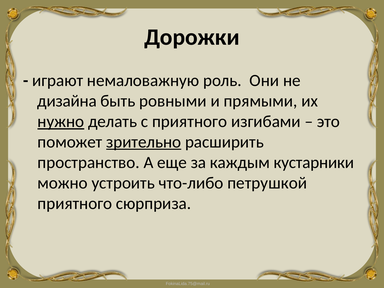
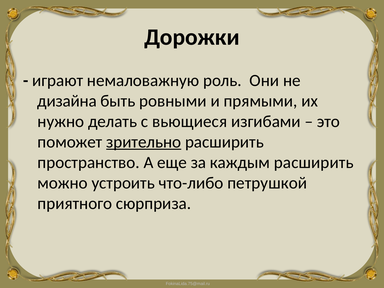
нужно underline: present -> none
с приятного: приятного -> вьющиеся
каждым кустарники: кустарники -> расширить
